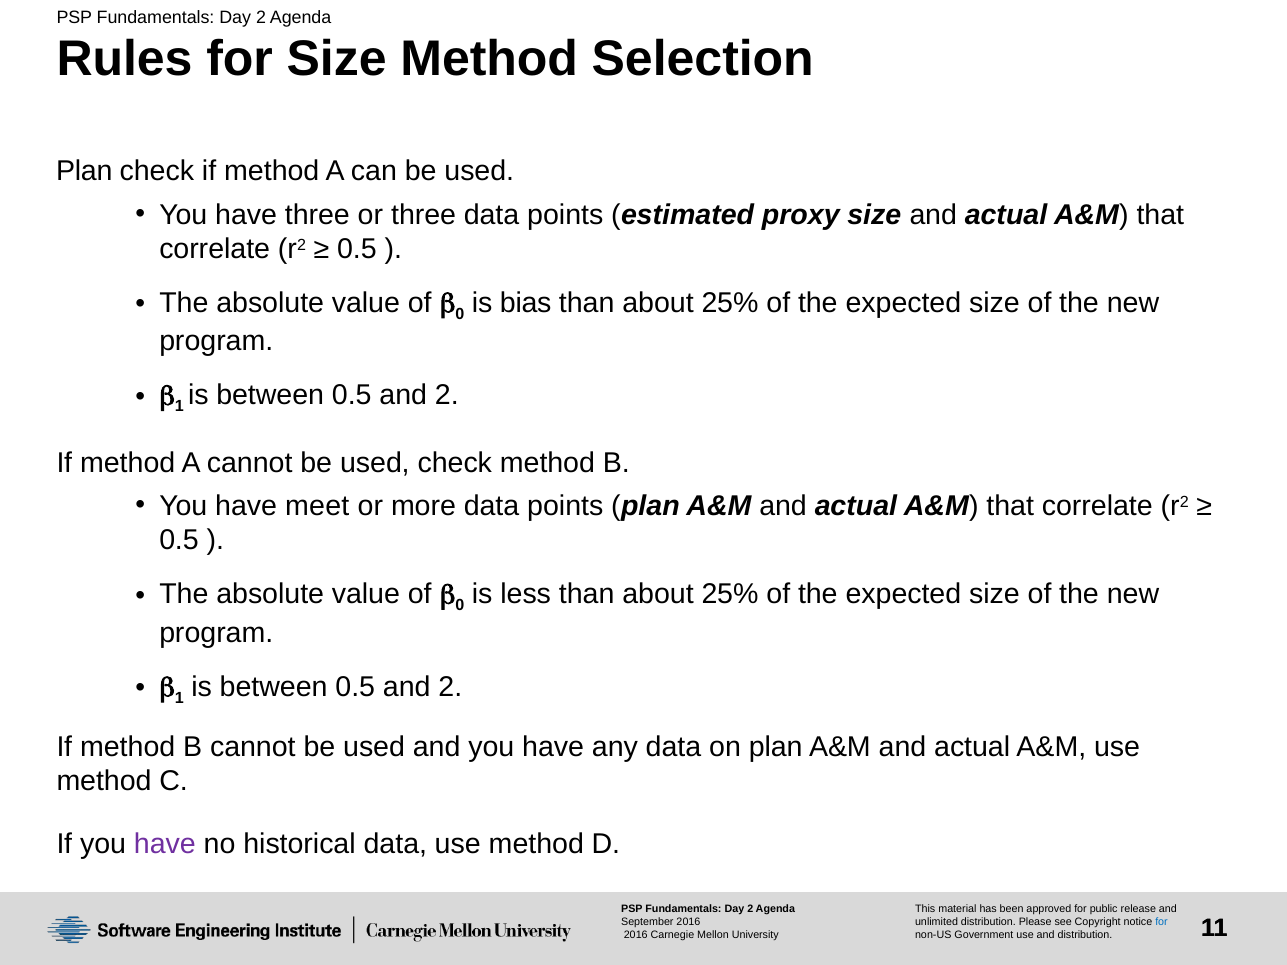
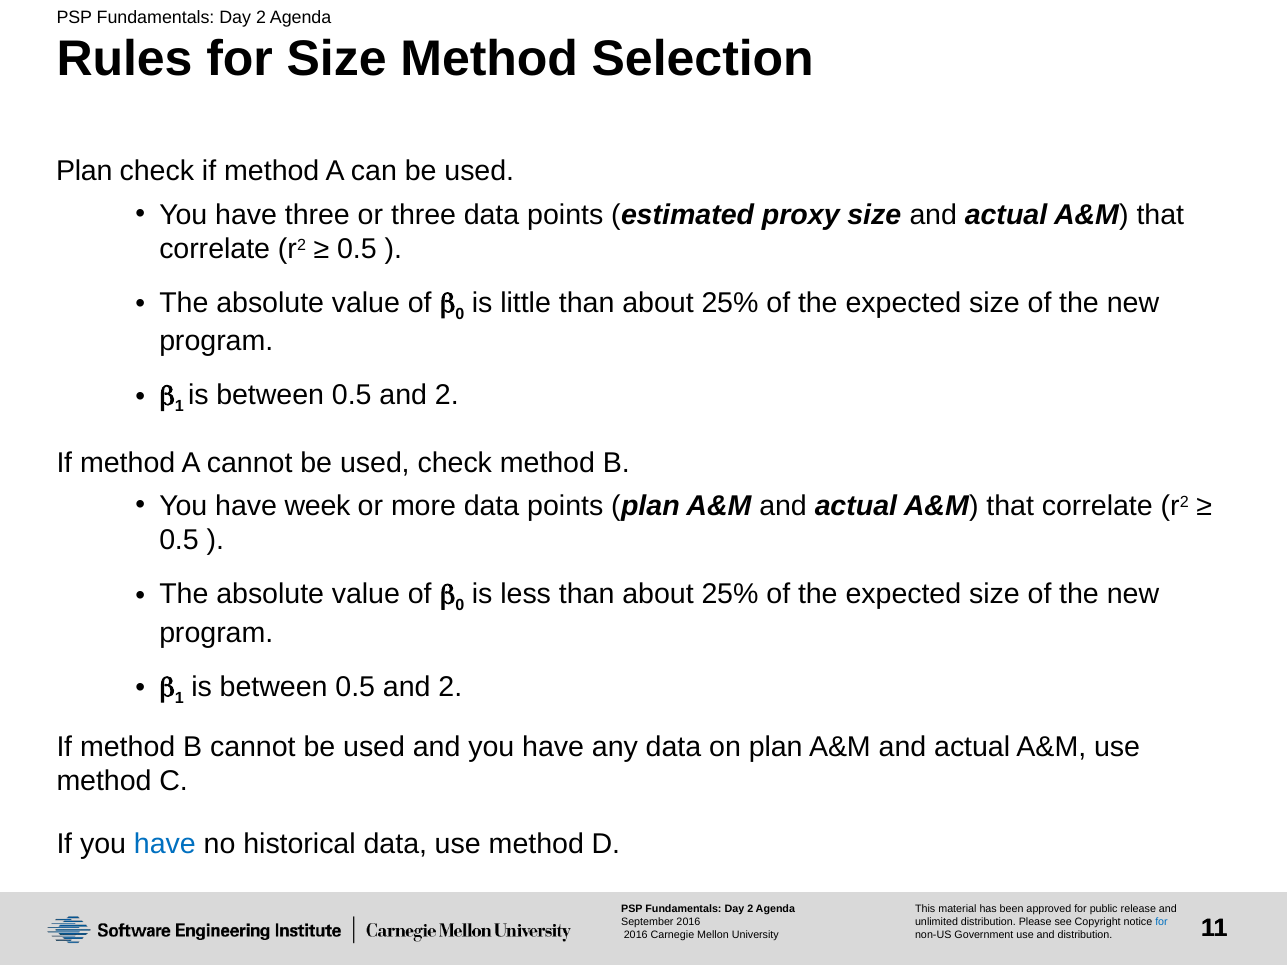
bias: bias -> little
meet: meet -> week
have at (165, 844) colour: purple -> blue
